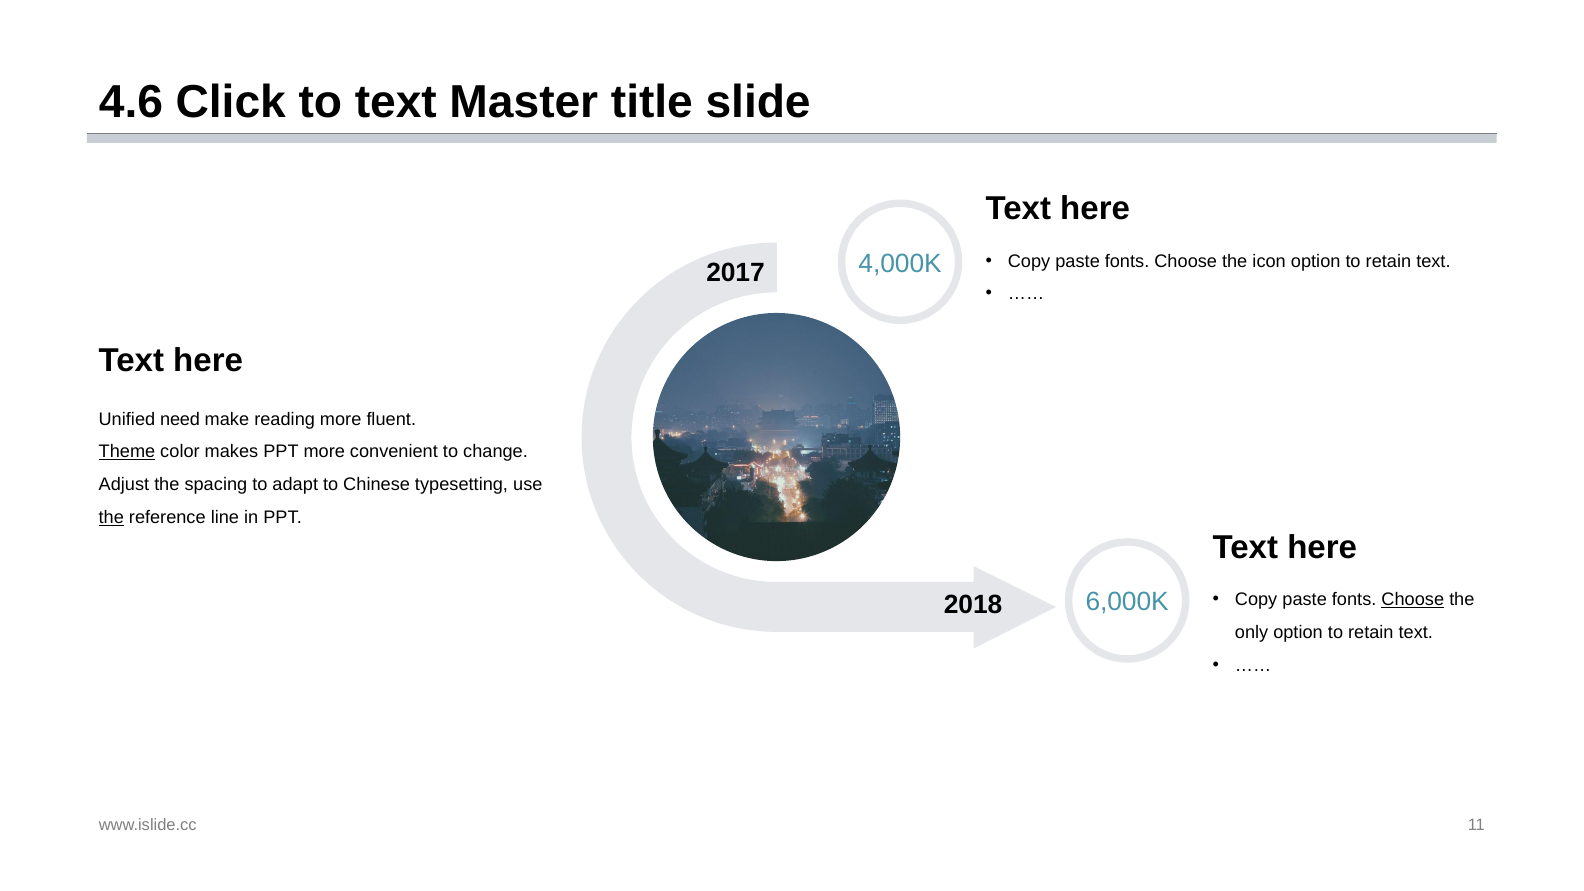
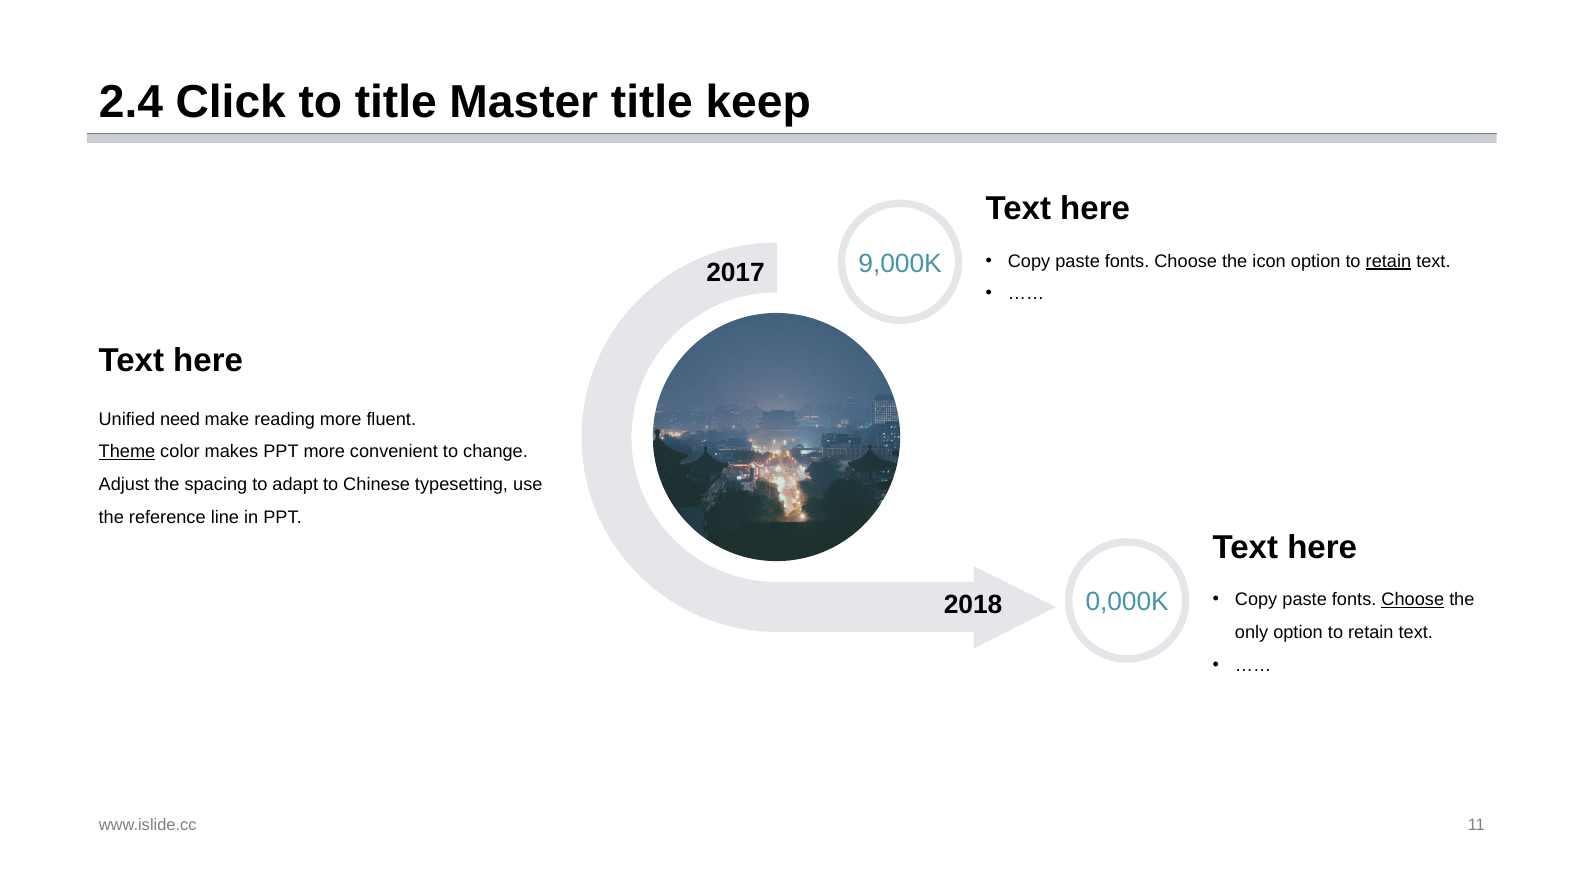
4.6: 4.6 -> 2.4
to text: text -> title
slide: slide -> keep
4,000K: 4,000K -> 9,000K
retain at (1388, 261) underline: none -> present
the at (111, 517) underline: present -> none
6,000K: 6,000K -> 0,000K
